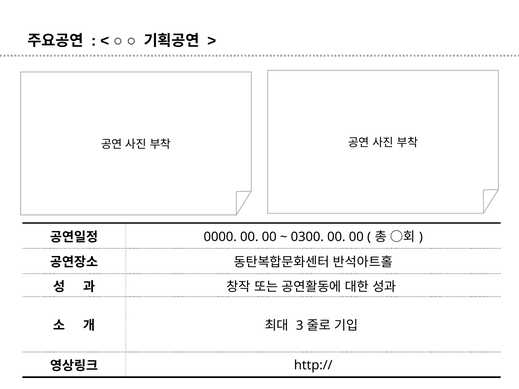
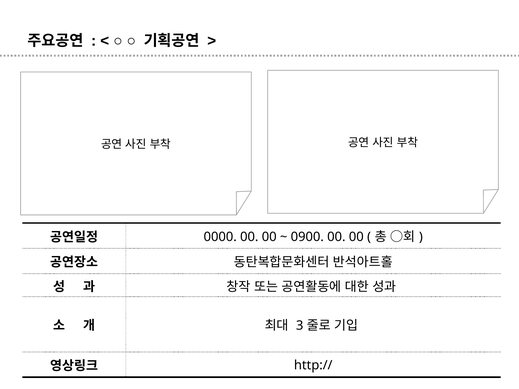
0300: 0300 -> 0900
